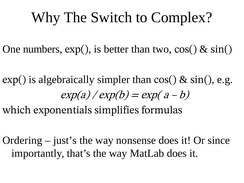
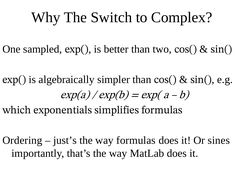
numbers: numbers -> sampled
way nonsense: nonsense -> formulas
since: since -> sines
